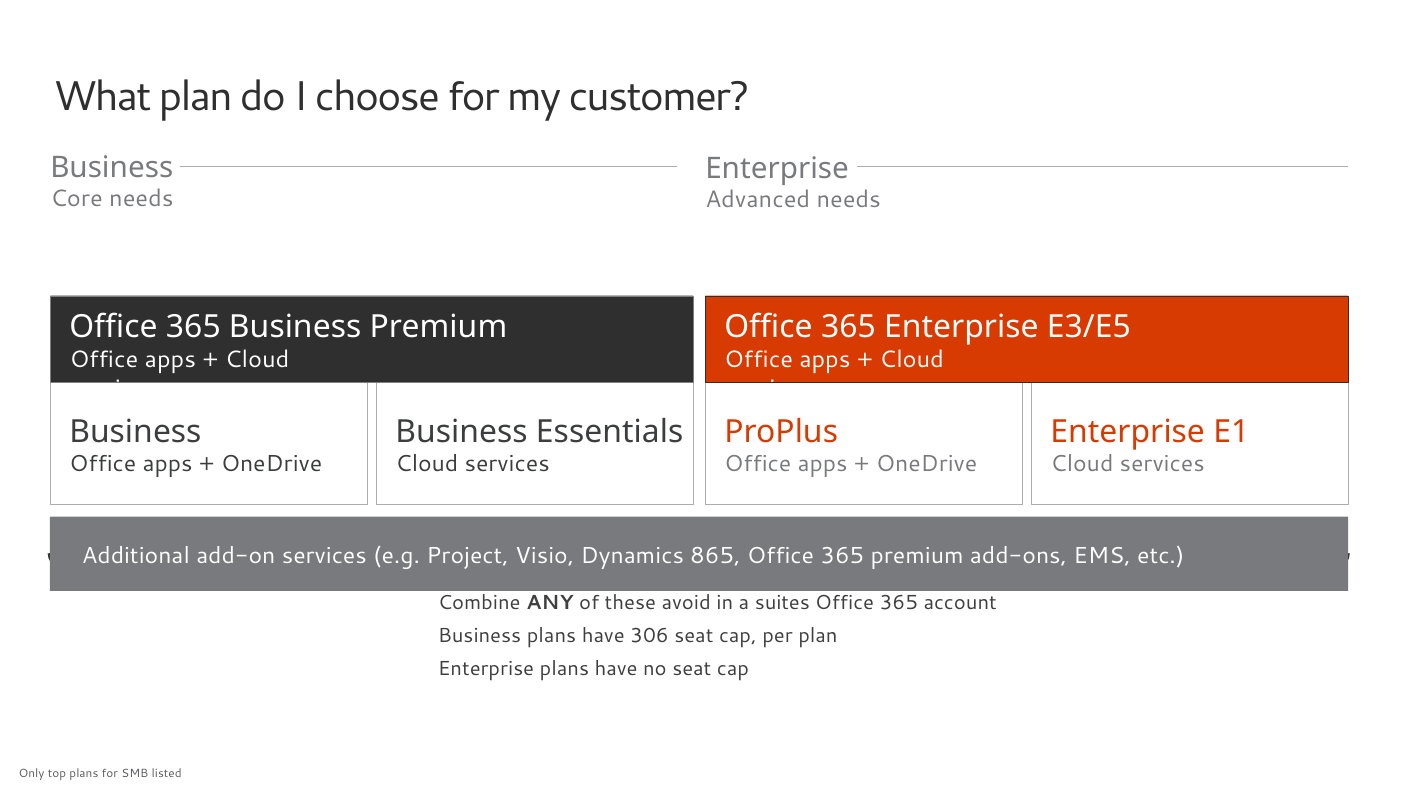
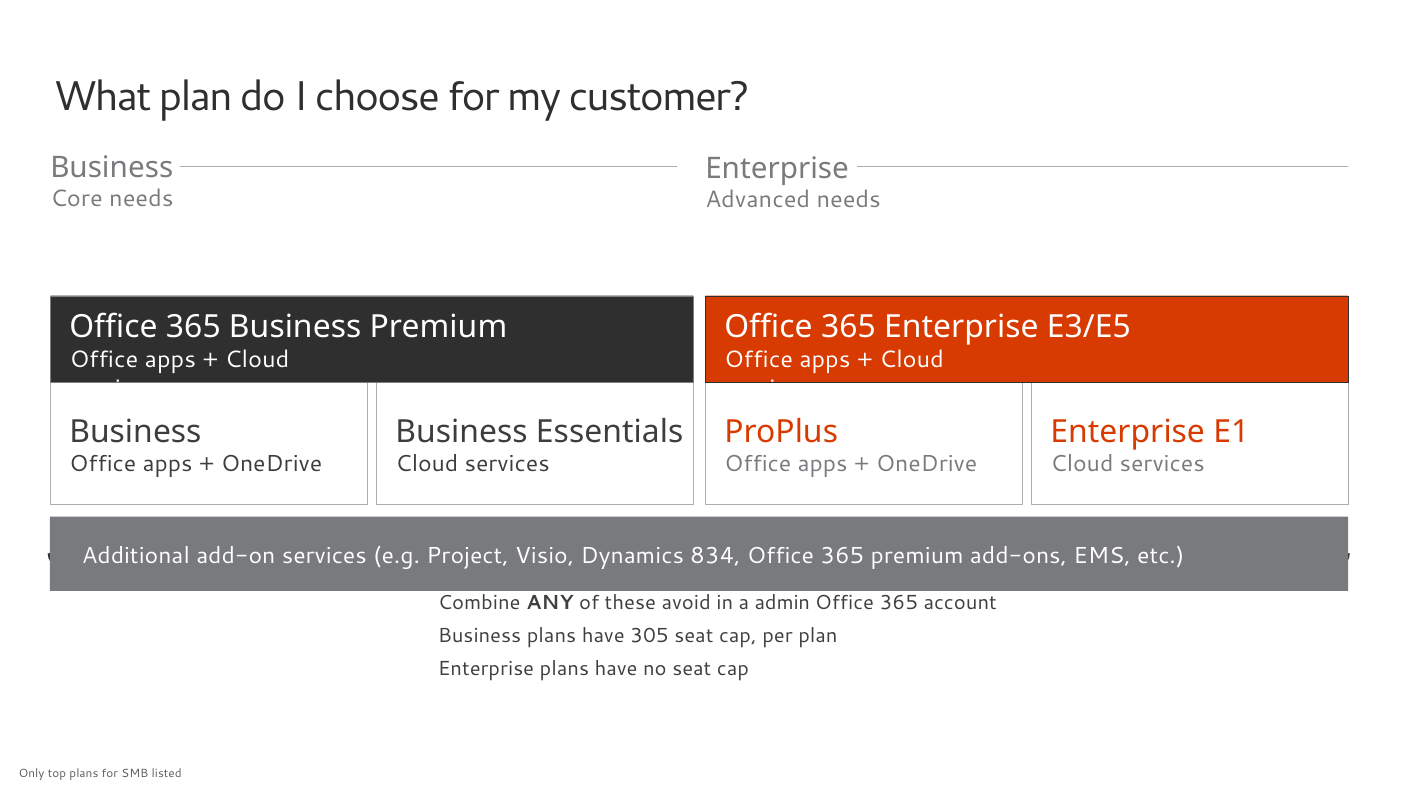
865: 865 -> 834
a suites: suites -> admin
306: 306 -> 305
